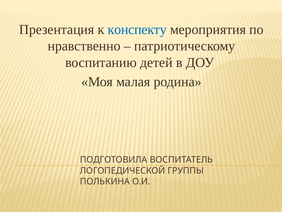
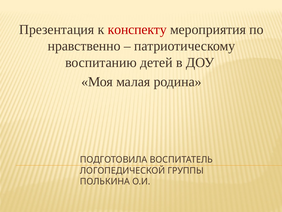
конспекту colour: blue -> red
